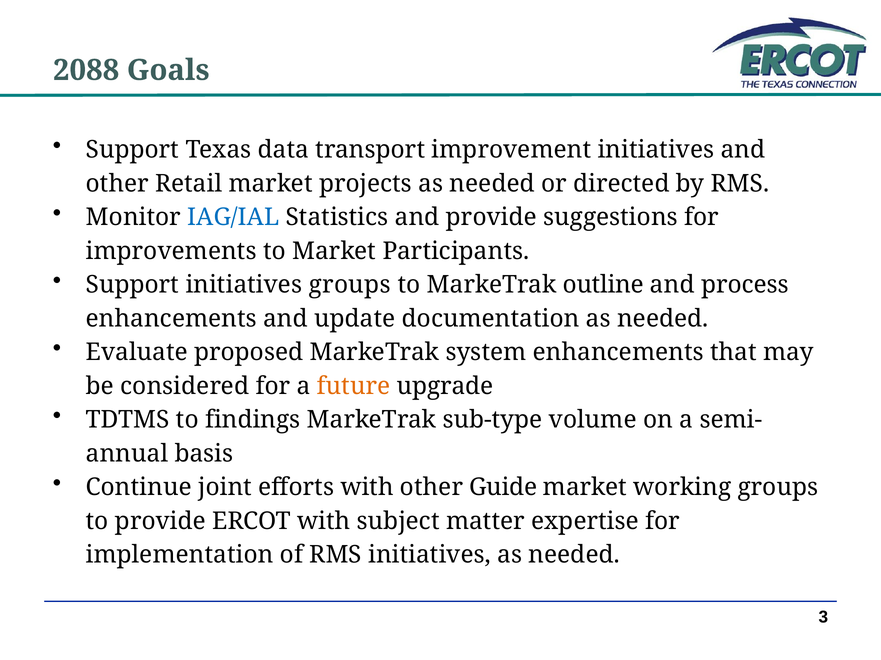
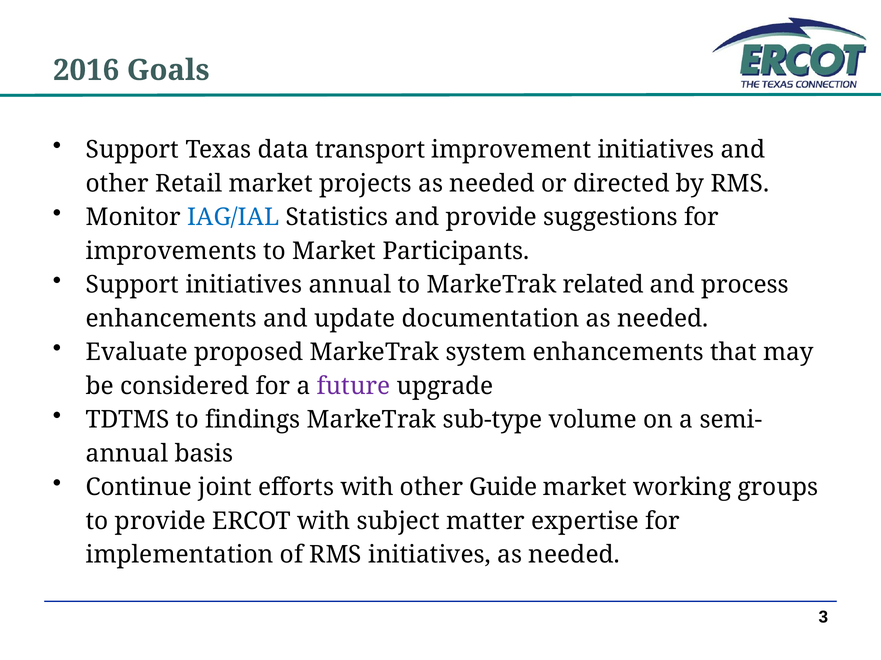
2088: 2088 -> 2016
initiatives groups: groups -> annual
outline: outline -> related
future colour: orange -> purple
